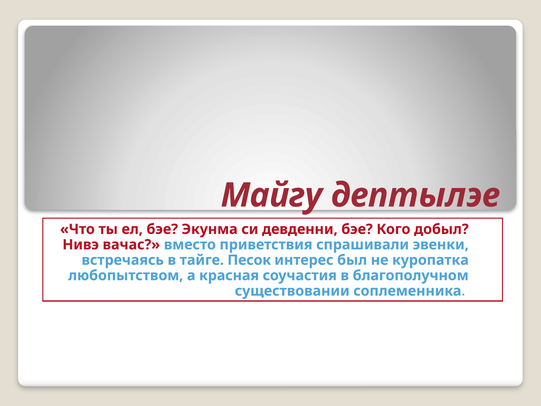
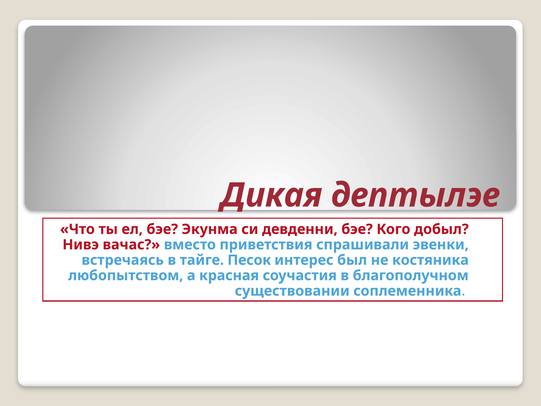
Майгу: Майгу -> Дикая
куропатка: куропатка -> костяника
